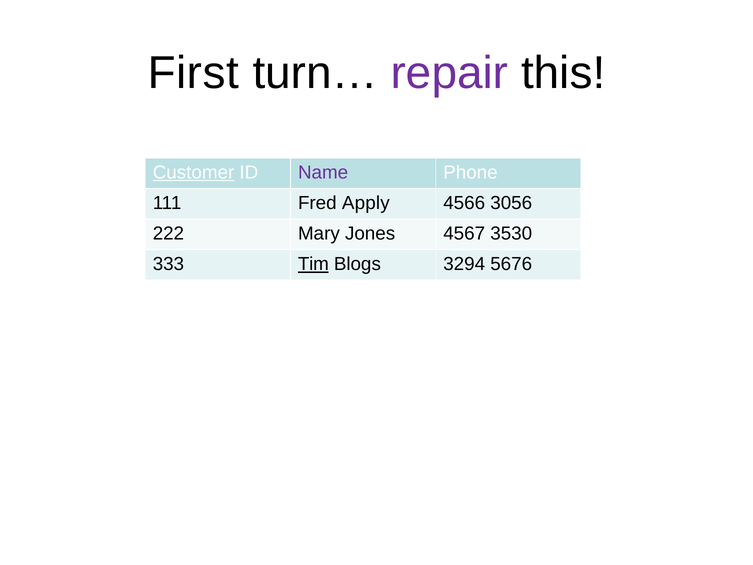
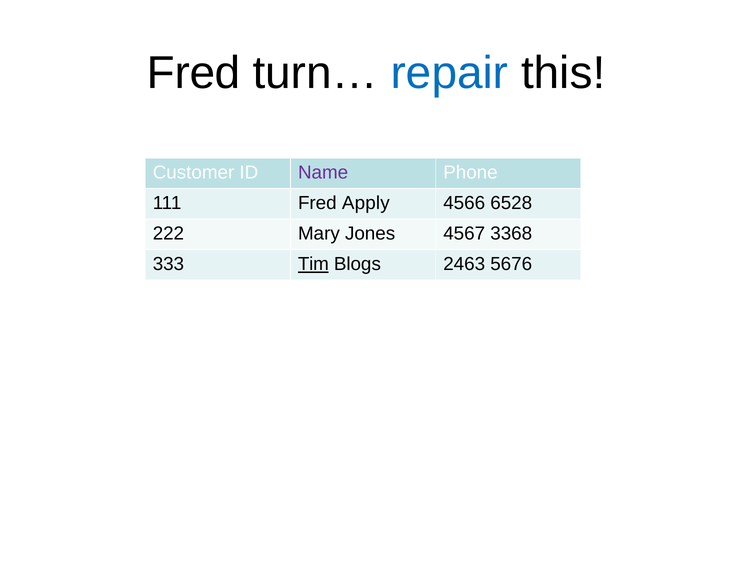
First at (193, 73): First -> Fred
repair colour: purple -> blue
Customer underline: present -> none
3056: 3056 -> 6528
3530: 3530 -> 3368
3294: 3294 -> 2463
